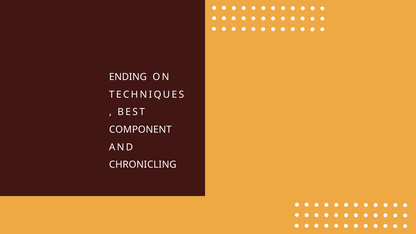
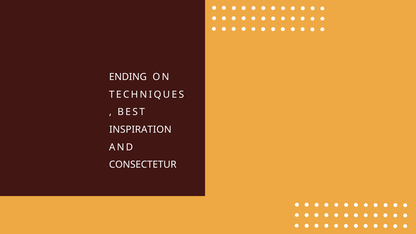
COMPONENT: COMPONENT -> INSPIRATION
CHRONICLING: CHRONICLING -> CONSECTETUR
